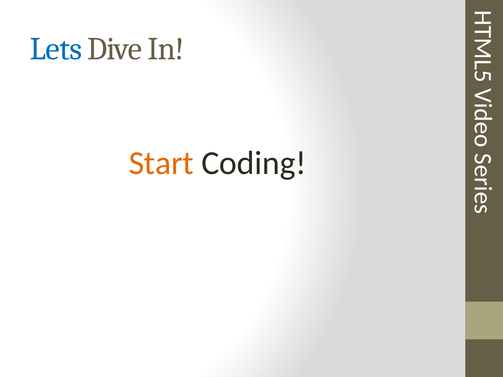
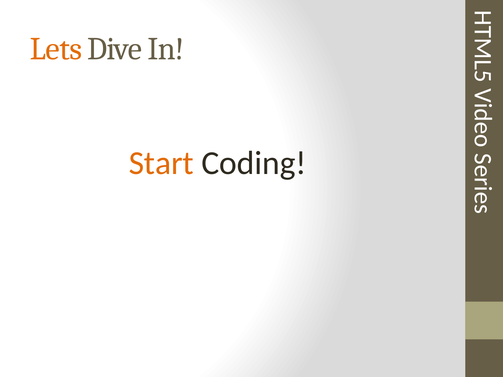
Lets colour: blue -> orange
